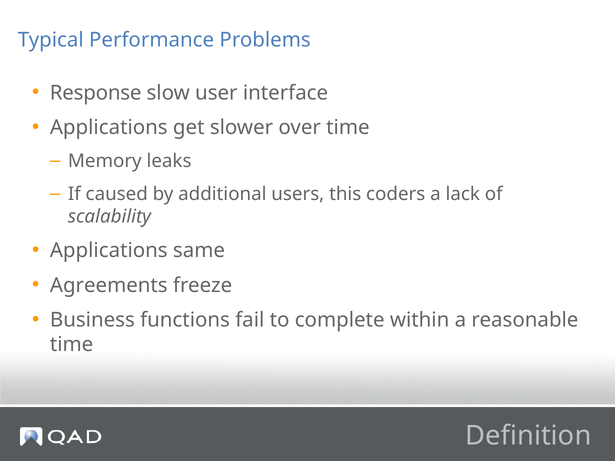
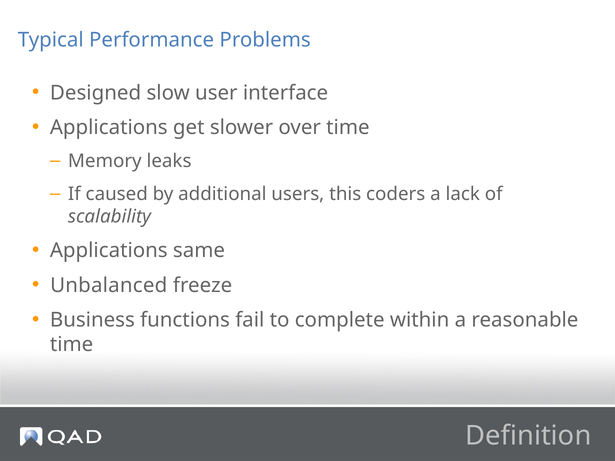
Response: Response -> Designed
Agreements: Agreements -> Unbalanced
